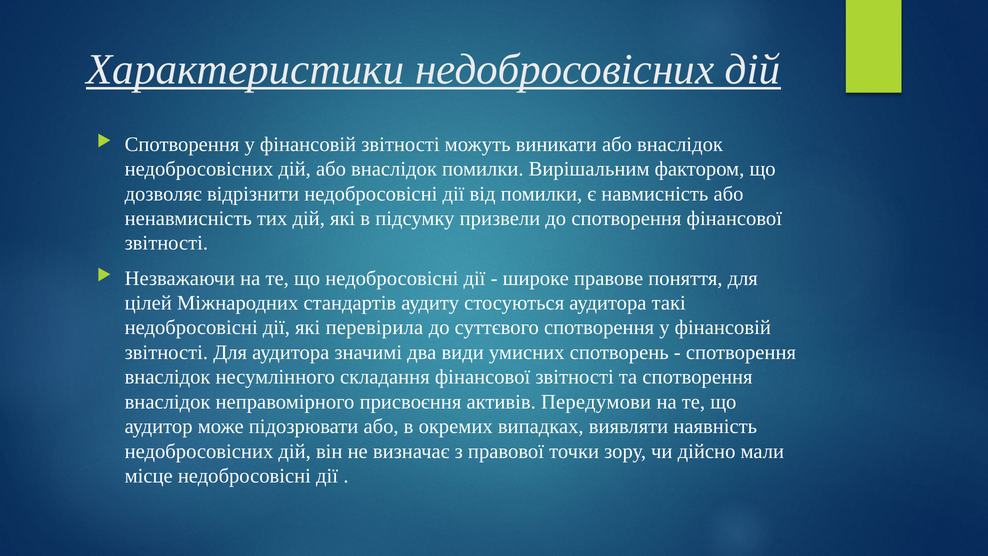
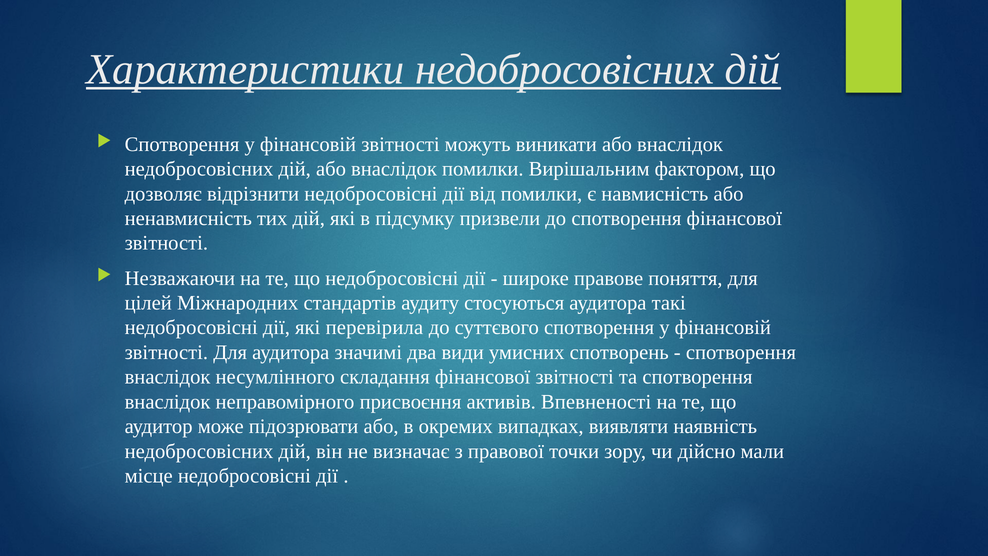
Передумови: Передумови -> Впевненості
